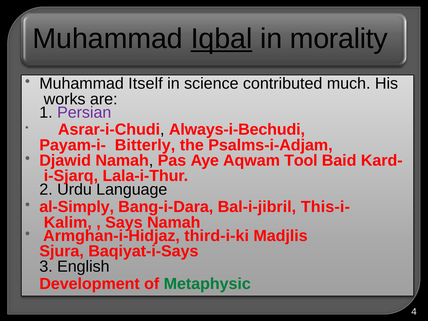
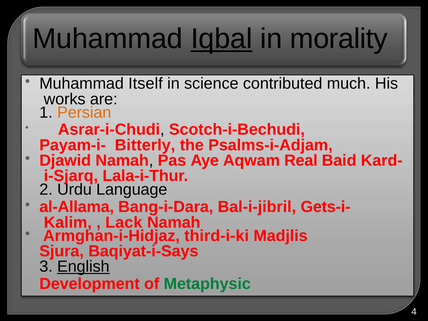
Persian colour: purple -> orange
Always-i-Bechudi: Always-i-Bechudi -> Scotch-i-Bechudi
Tool: Tool -> Real
al-Simply: al-Simply -> al-Allama
This-i-: This-i- -> Gets-i-
Says: Says -> Lack
English underline: none -> present
